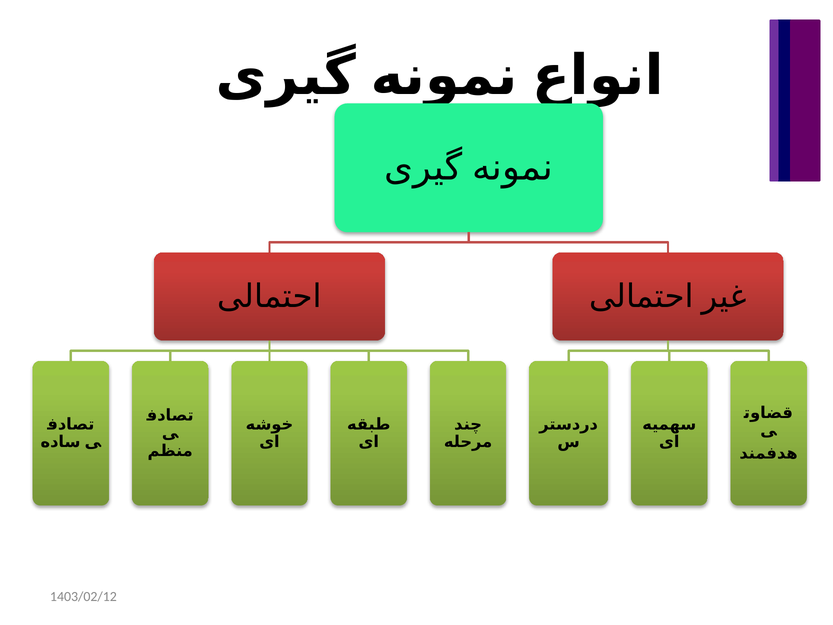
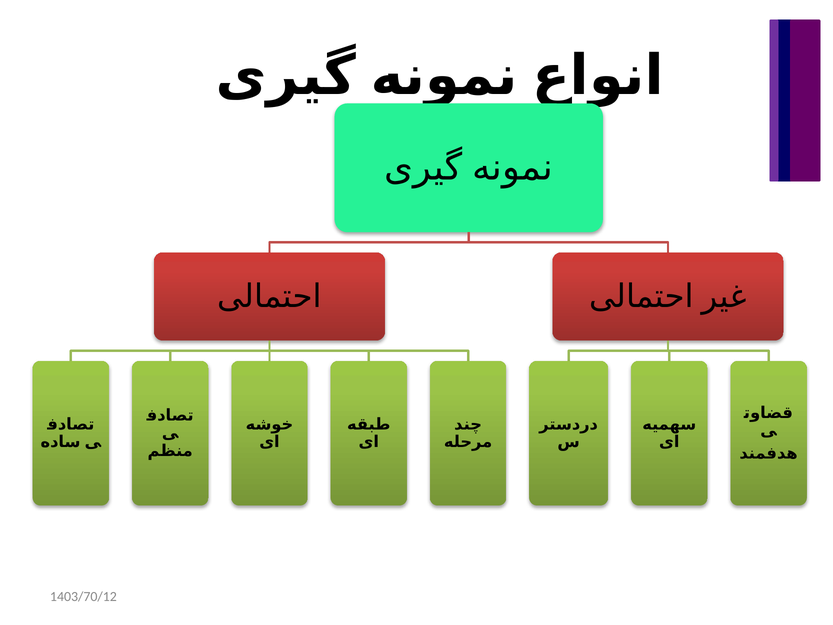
1403/02/12: 1403/02/12 -> 1403/70/12
